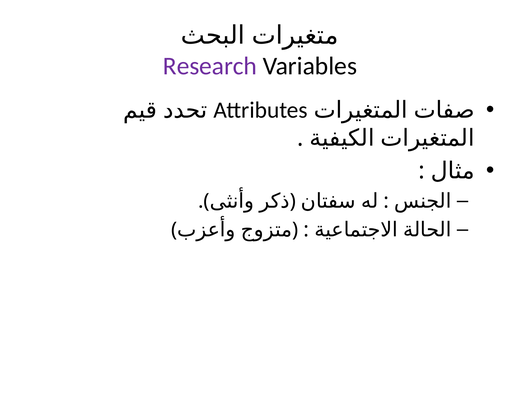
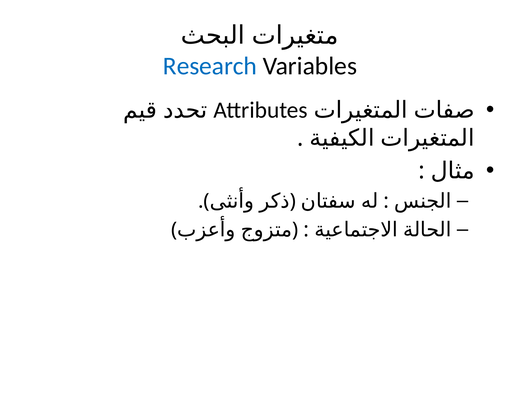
Research colour: purple -> blue
